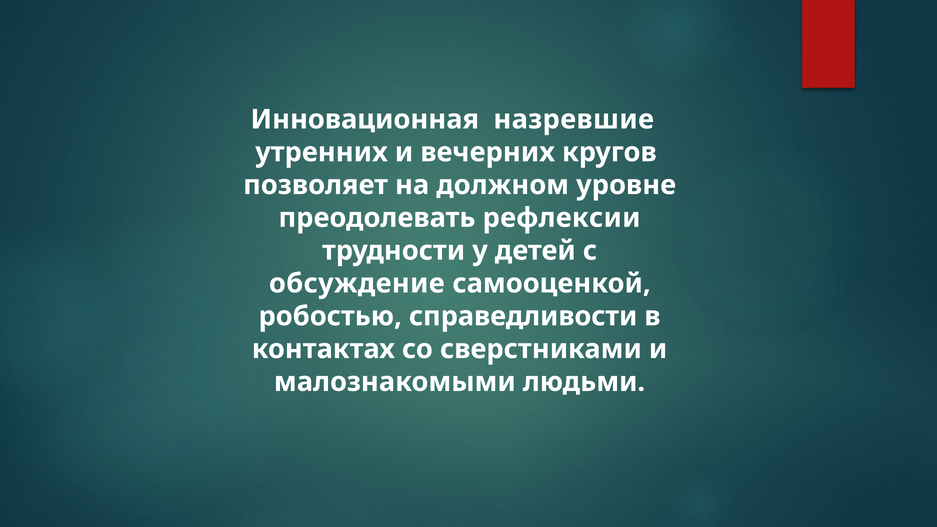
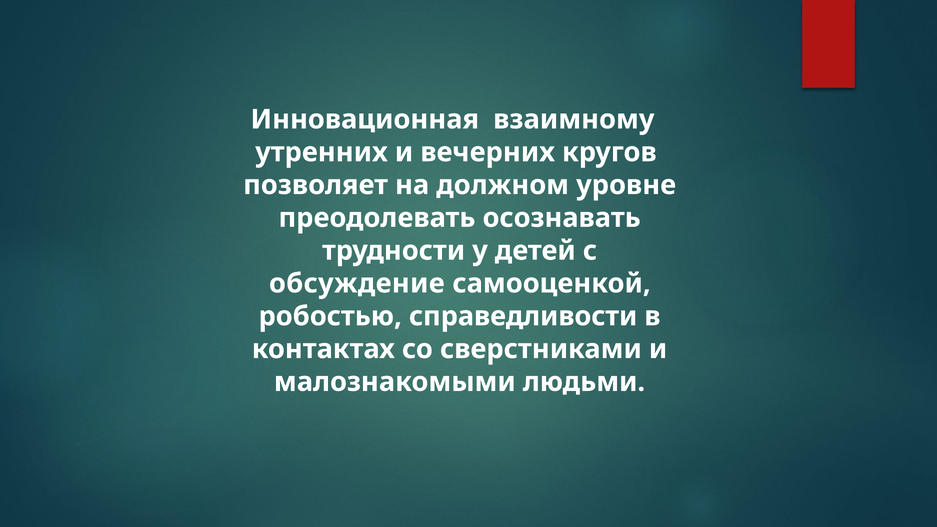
назревшие: назревшие -> взаимному
рефлексии: рефлексии -> осознавать
